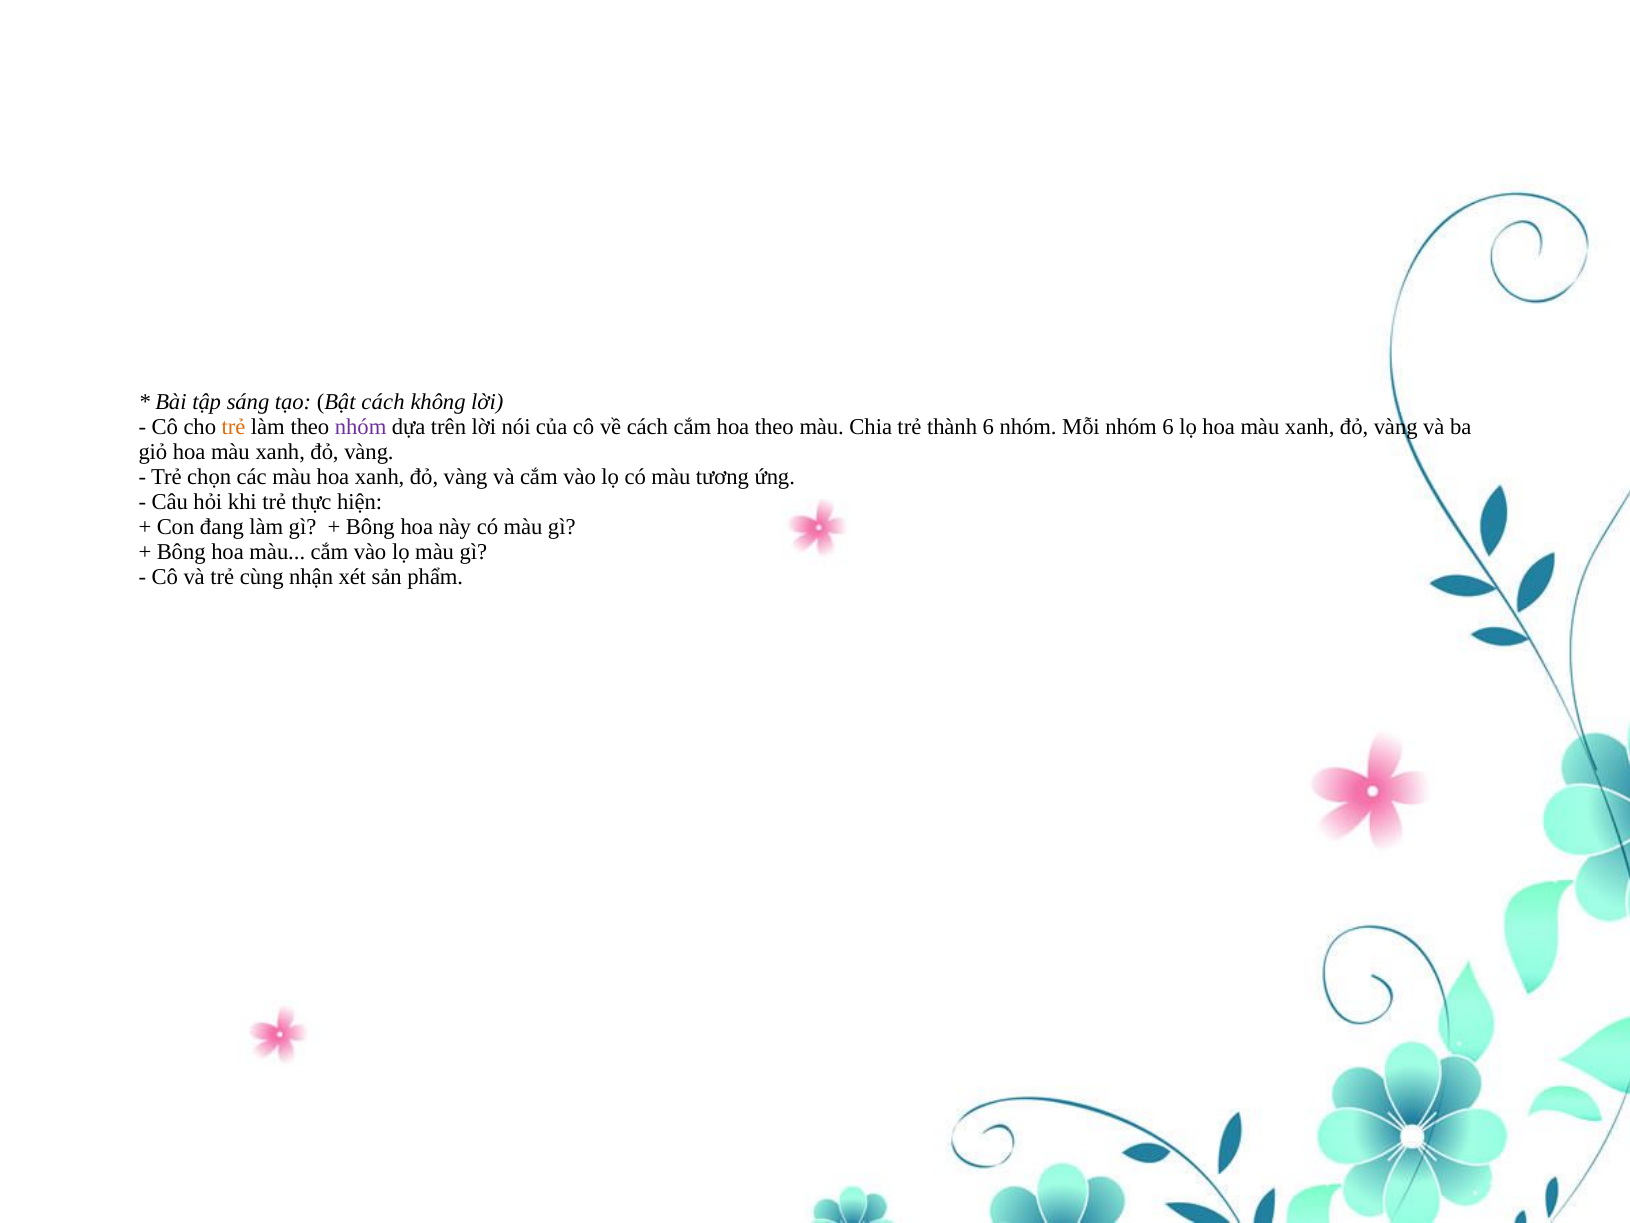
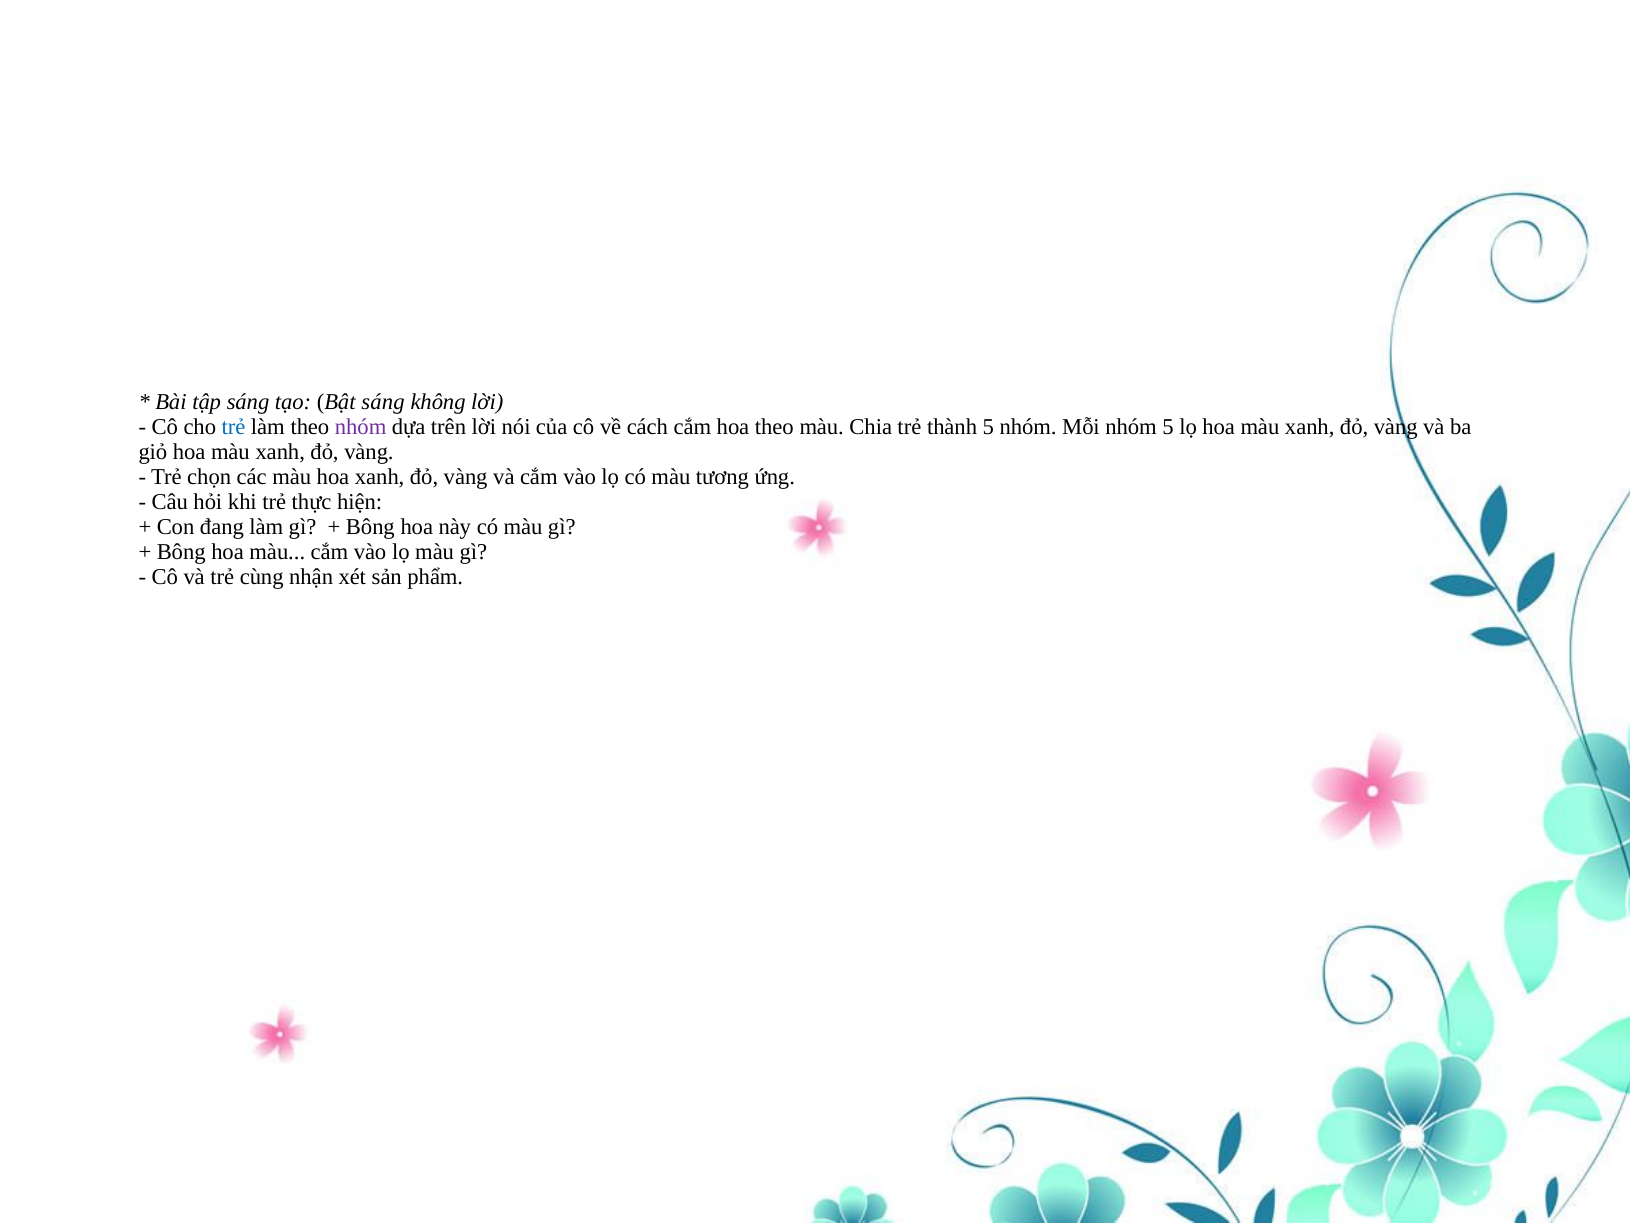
Bật cách: cách -> sáng
trẻ at (234, 427) colour: orange -> blue
thành 6: 6 -> 5
nhóm 6: 6 -> 5
